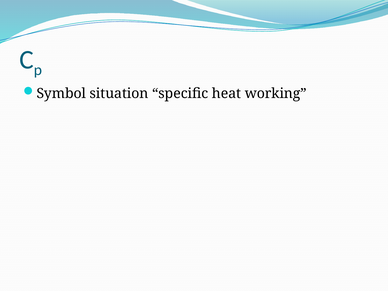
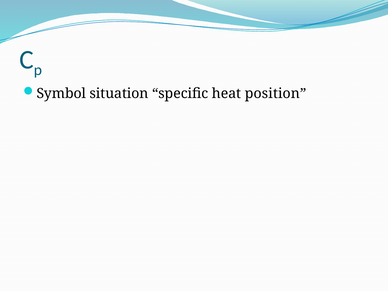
working: working -> position
